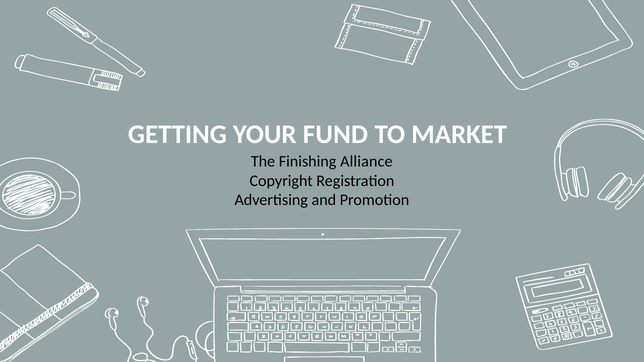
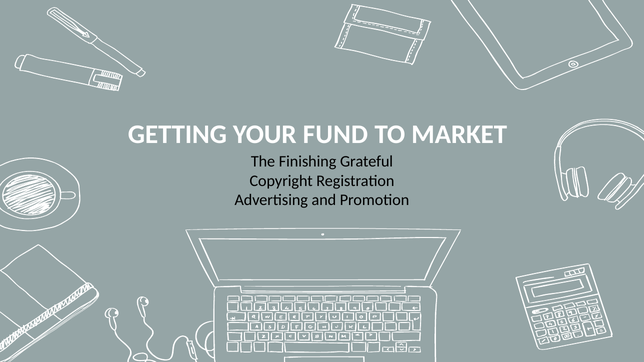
Alliance: Alliance -> Grateful
